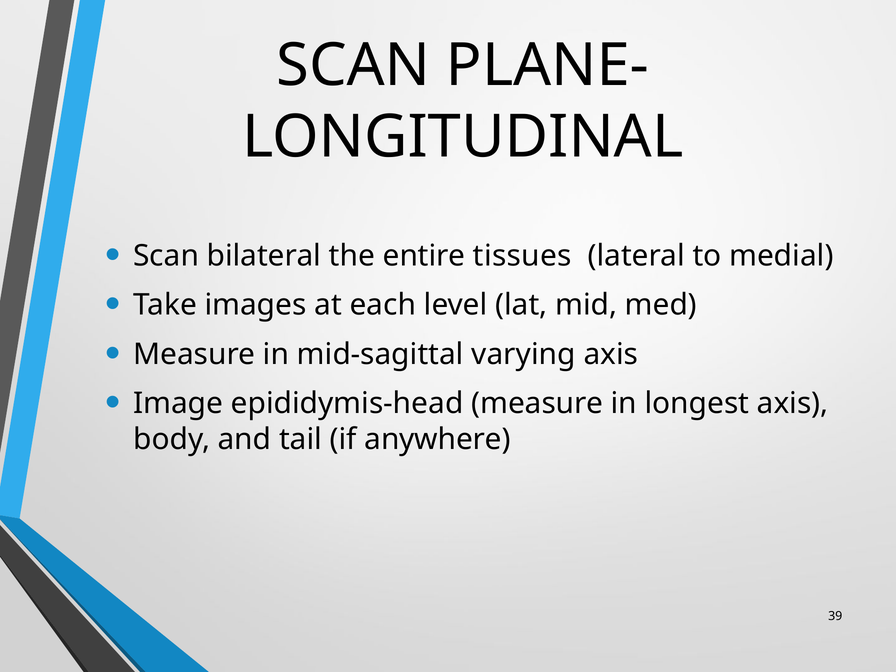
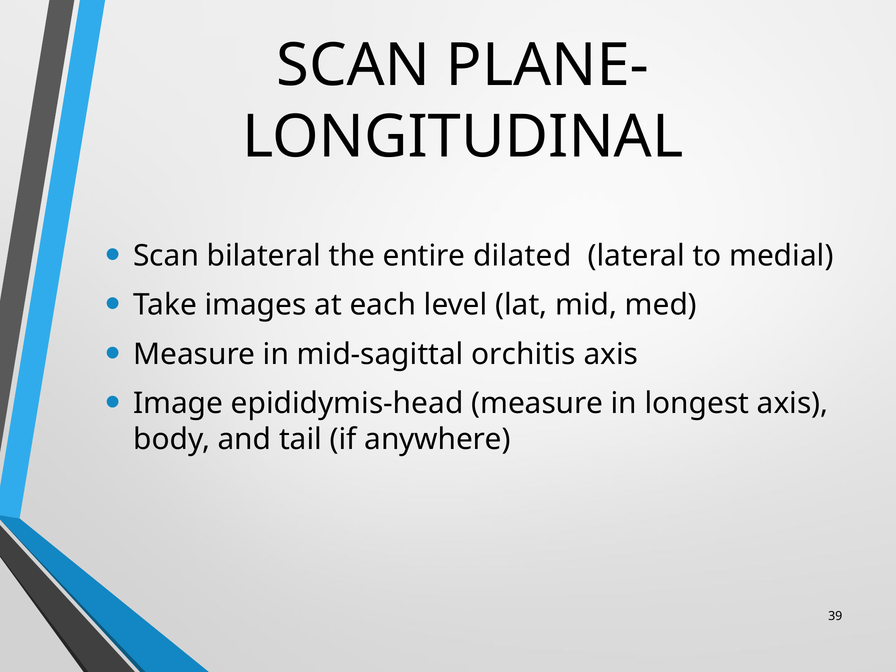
tissues: tissues -> dilated
varying: varying -> orchitis
